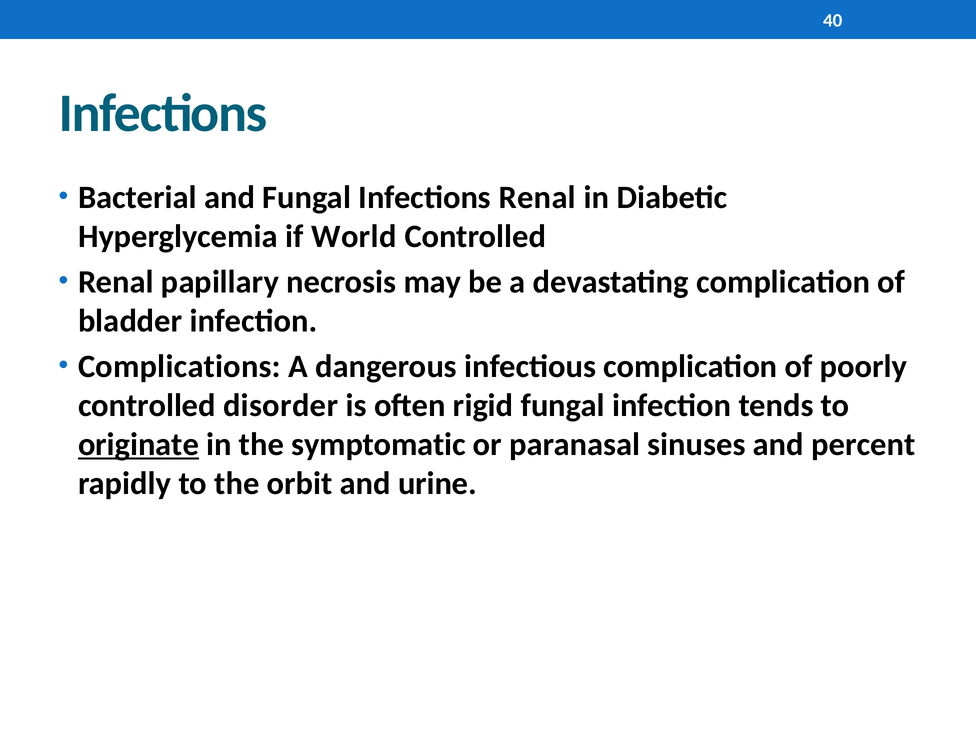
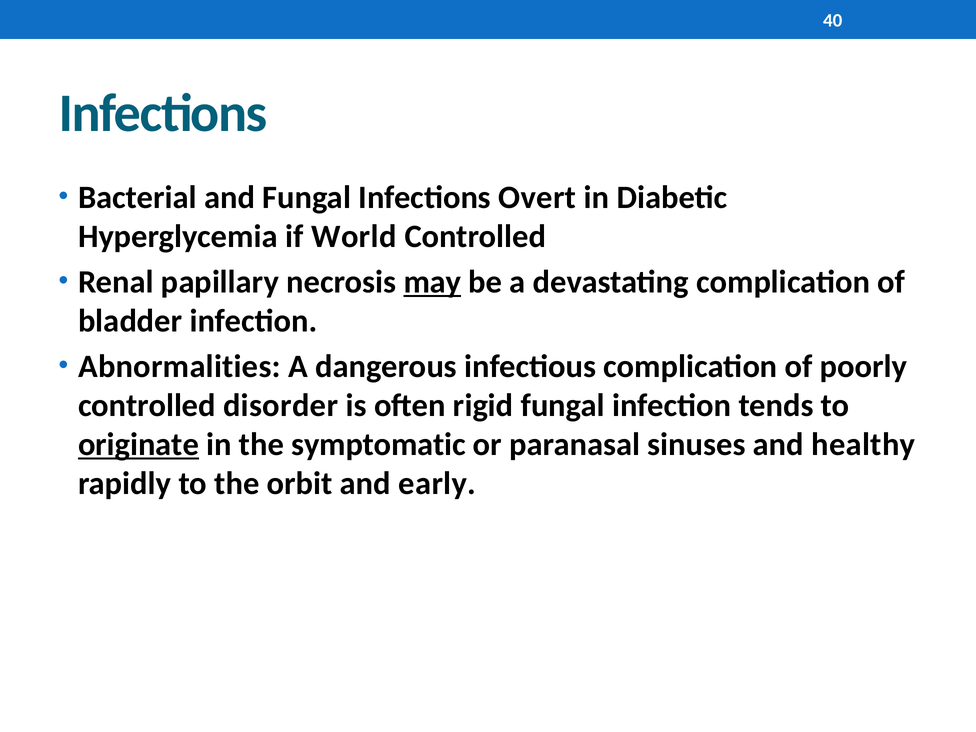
Infections Renal: Renal -> Overt
may underline: none -> present
Complications: Complications -> Abnormalities
percent: percent -> healthy
urine: urine -> early
